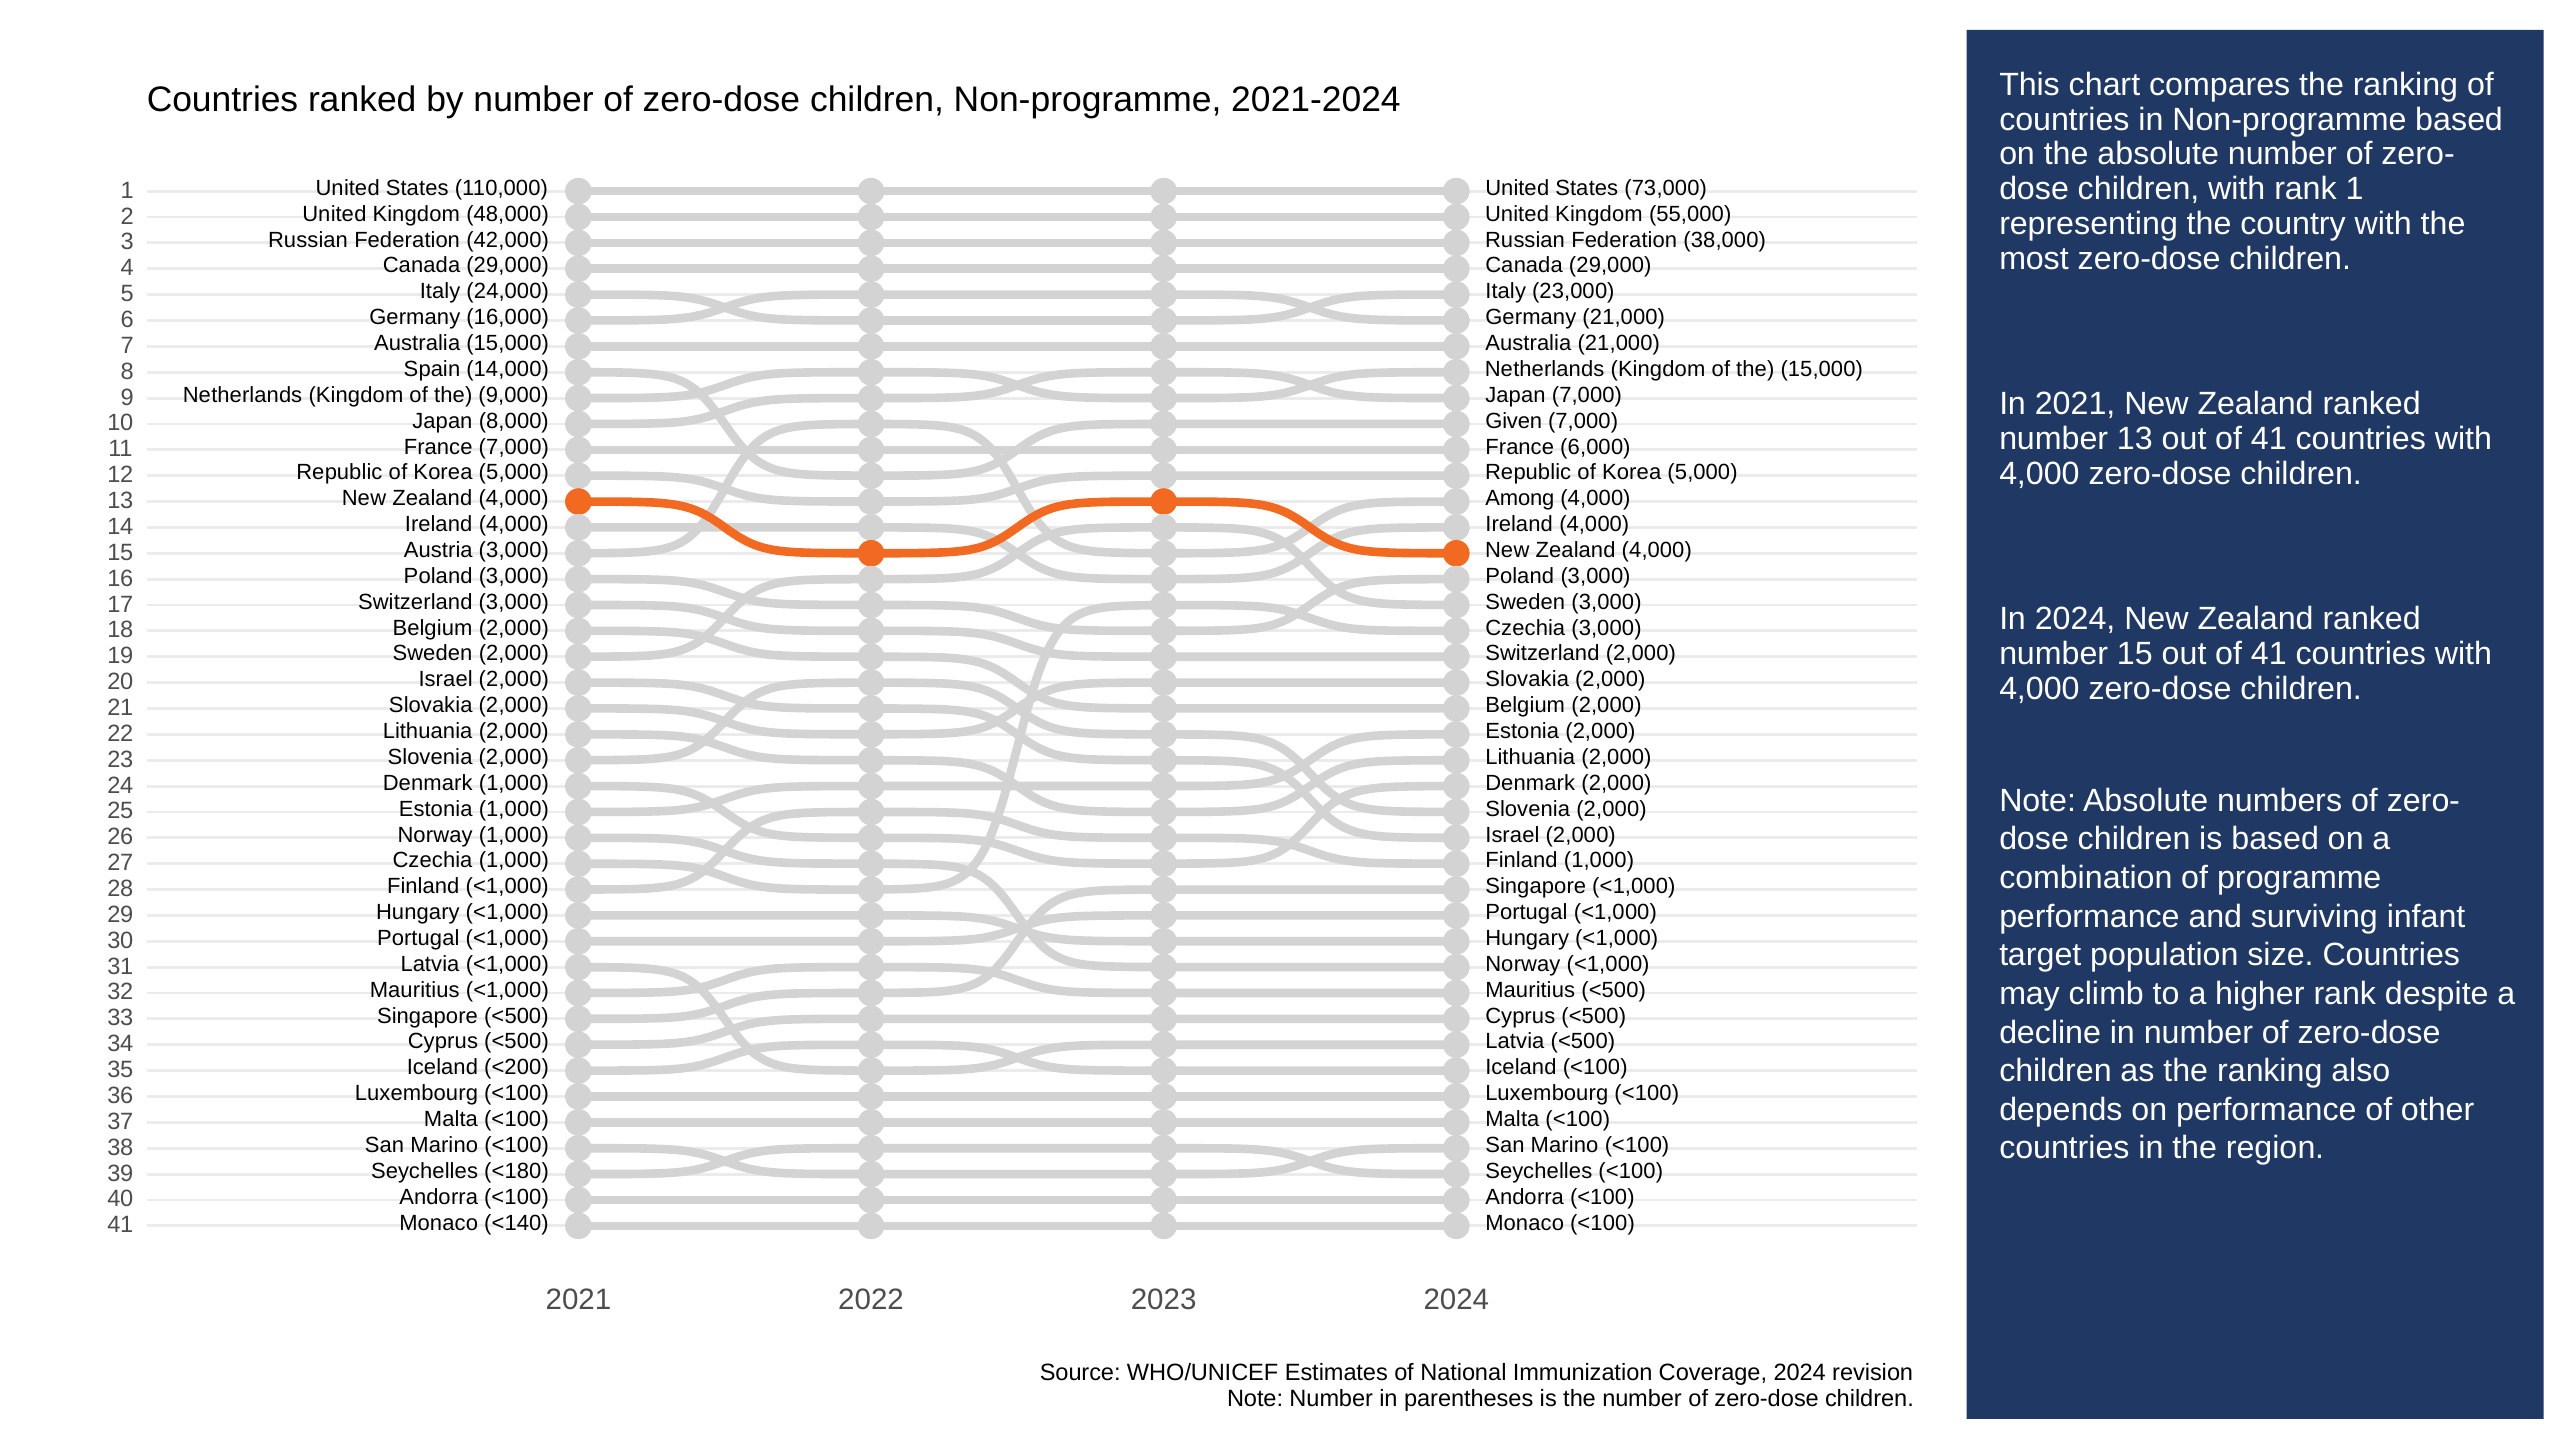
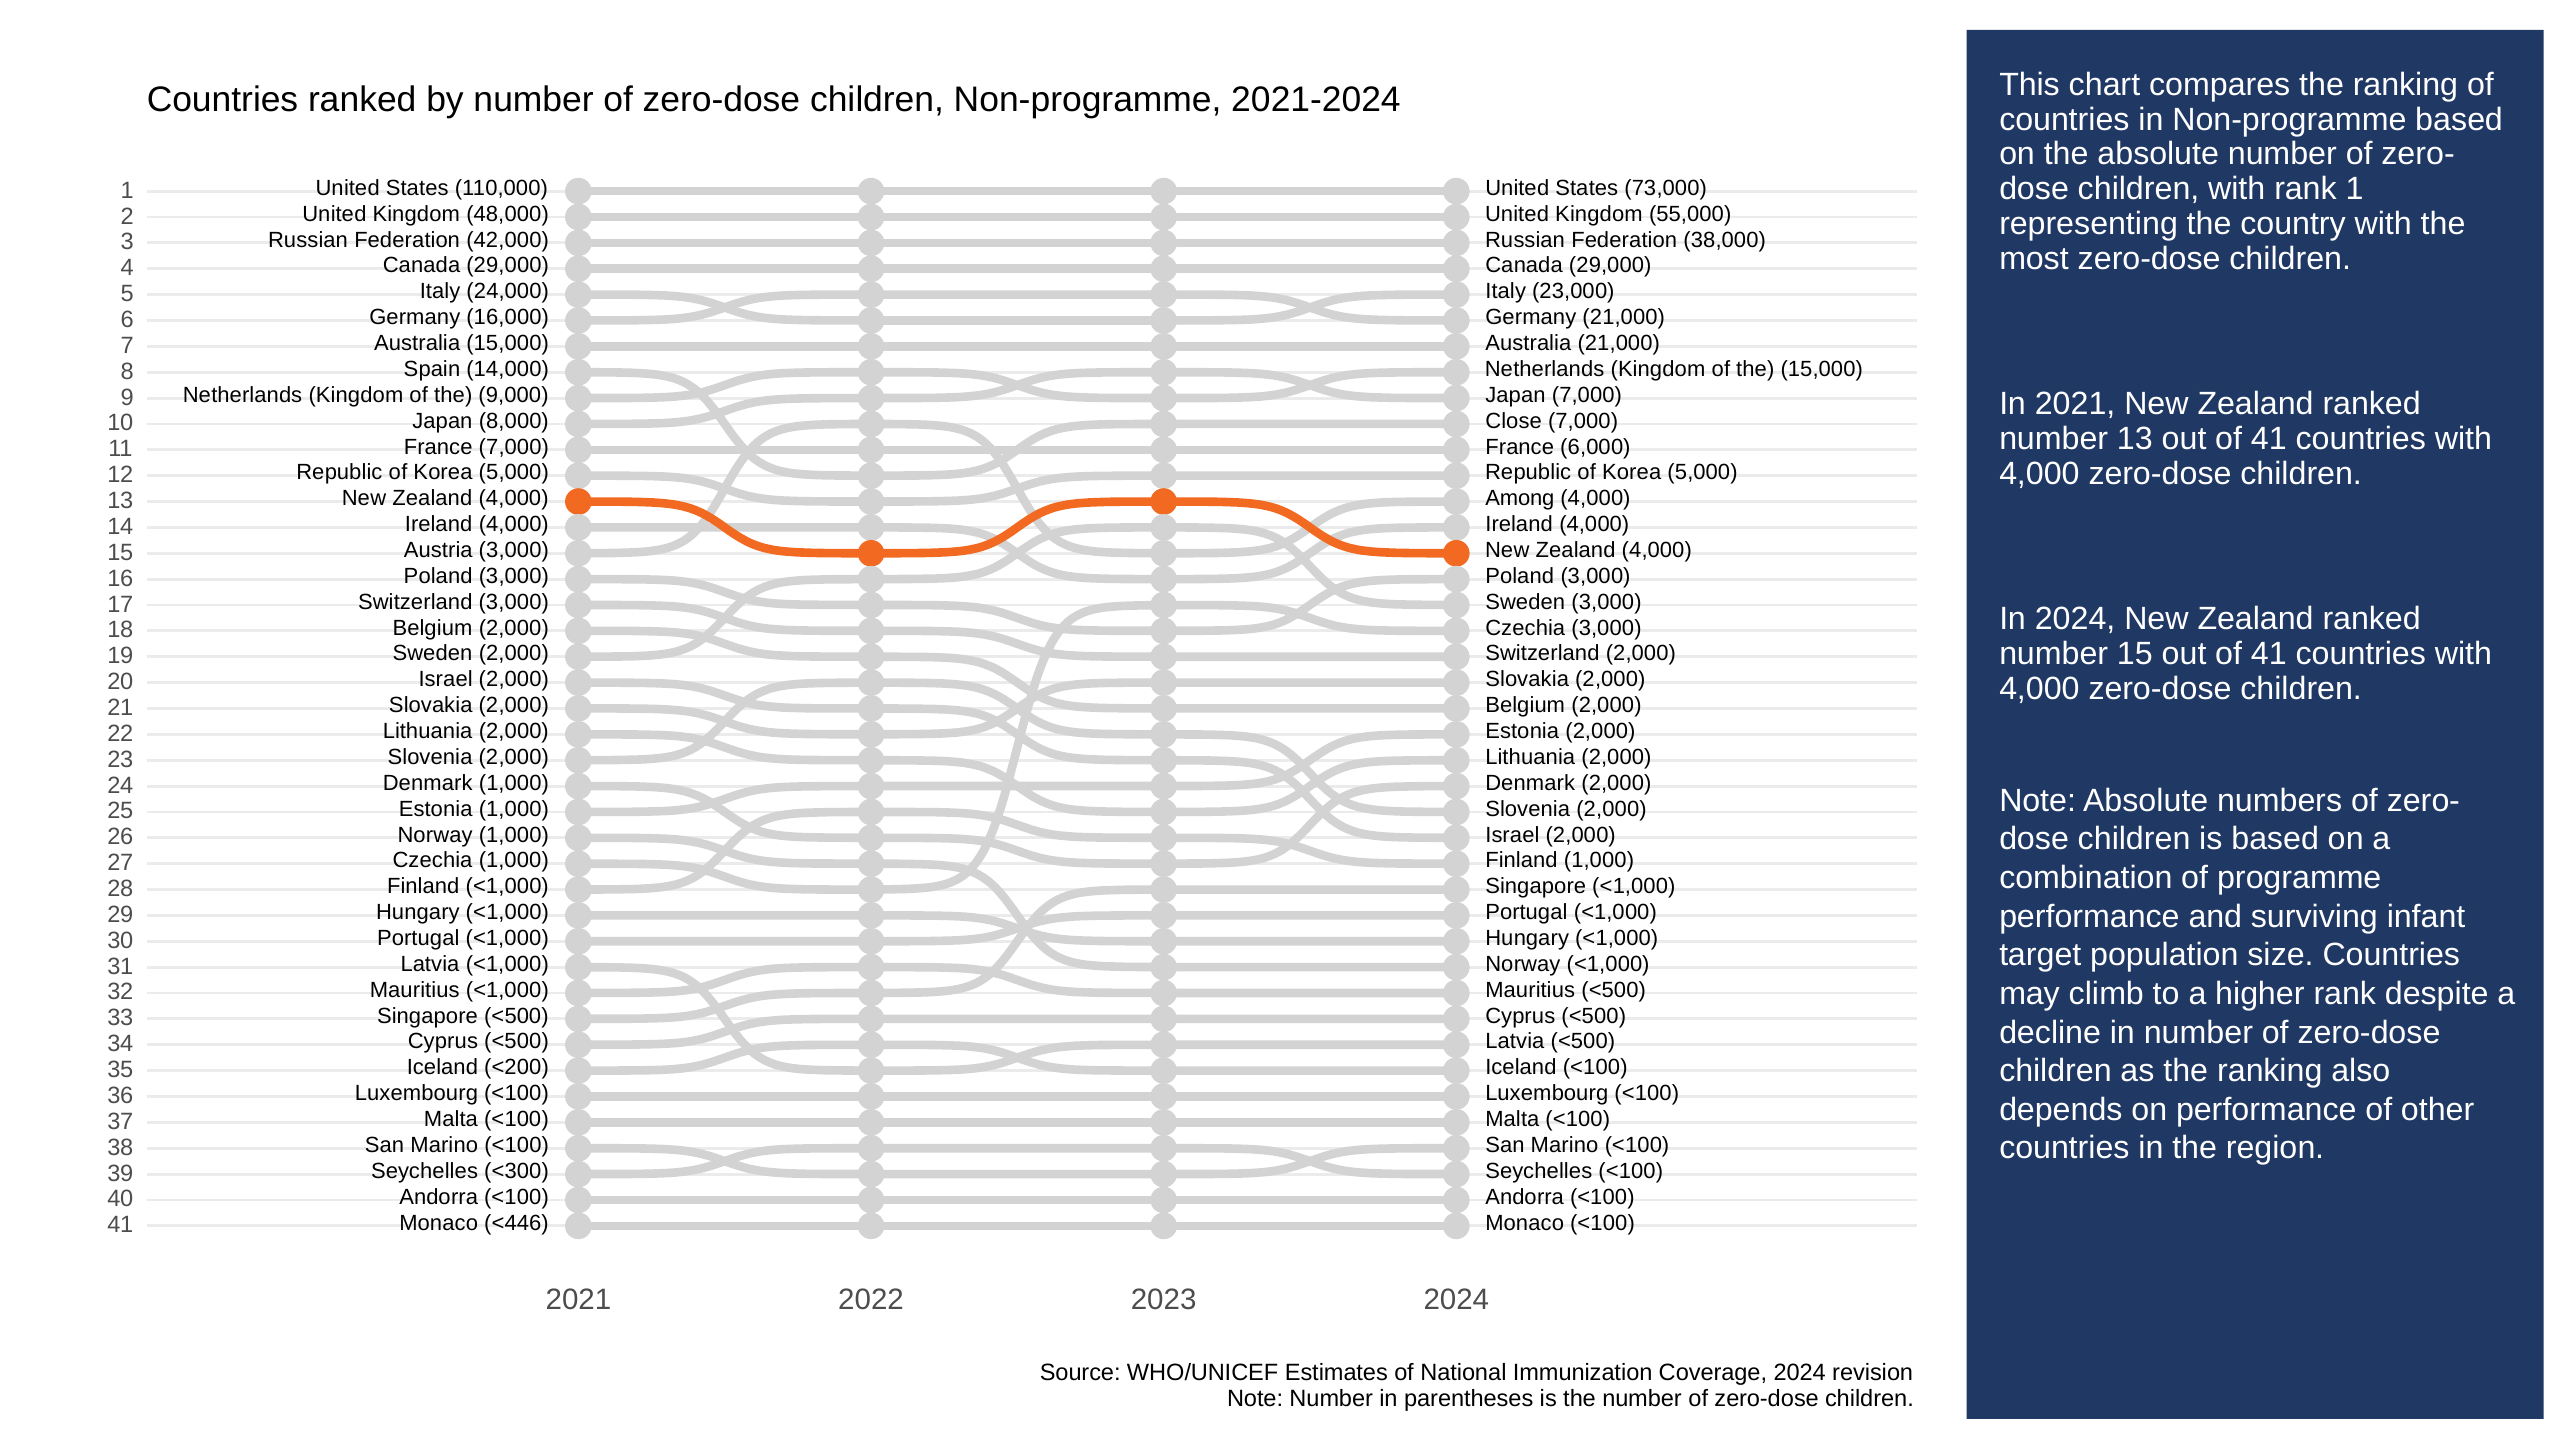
Given: Given -> Close
<180: <180 -> <300
<140: <140 -> <446
